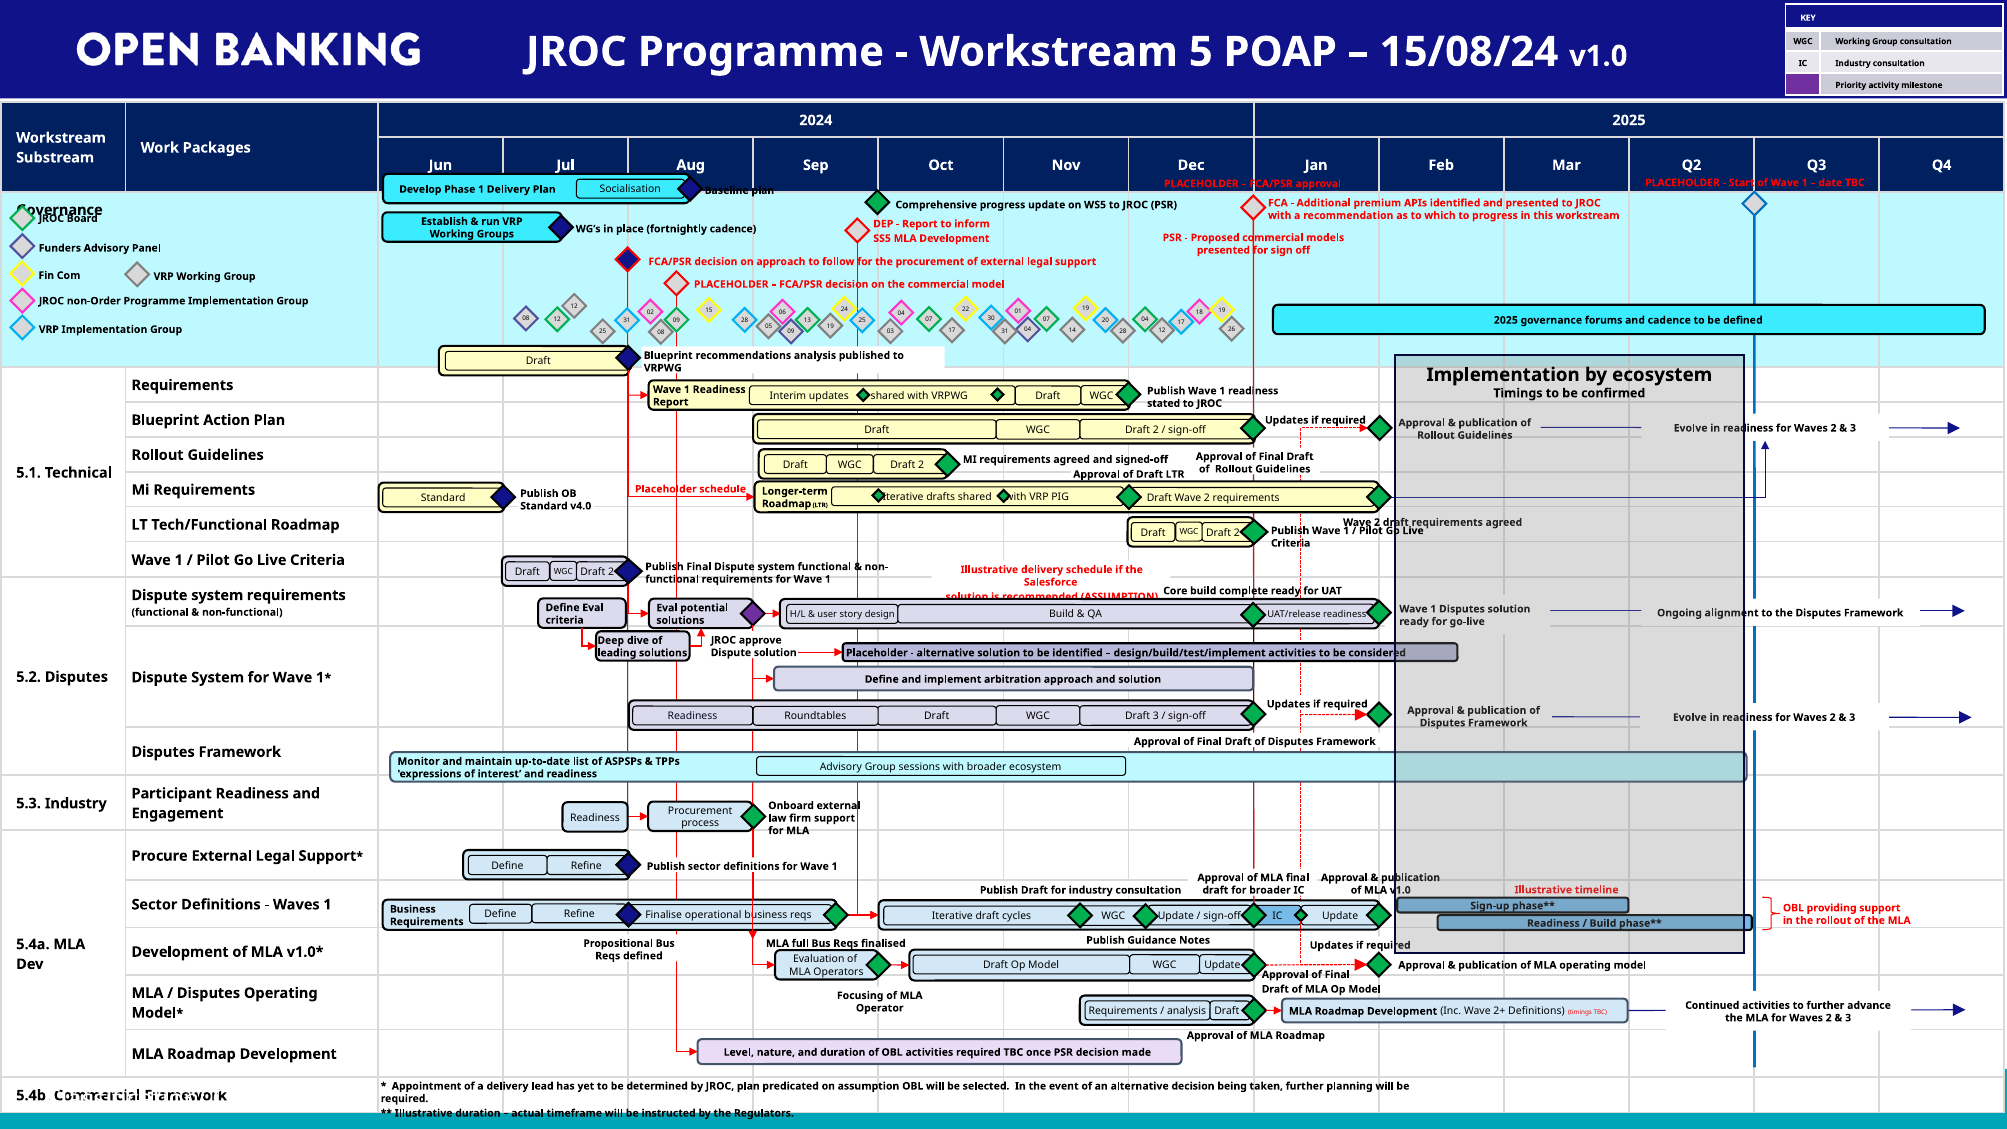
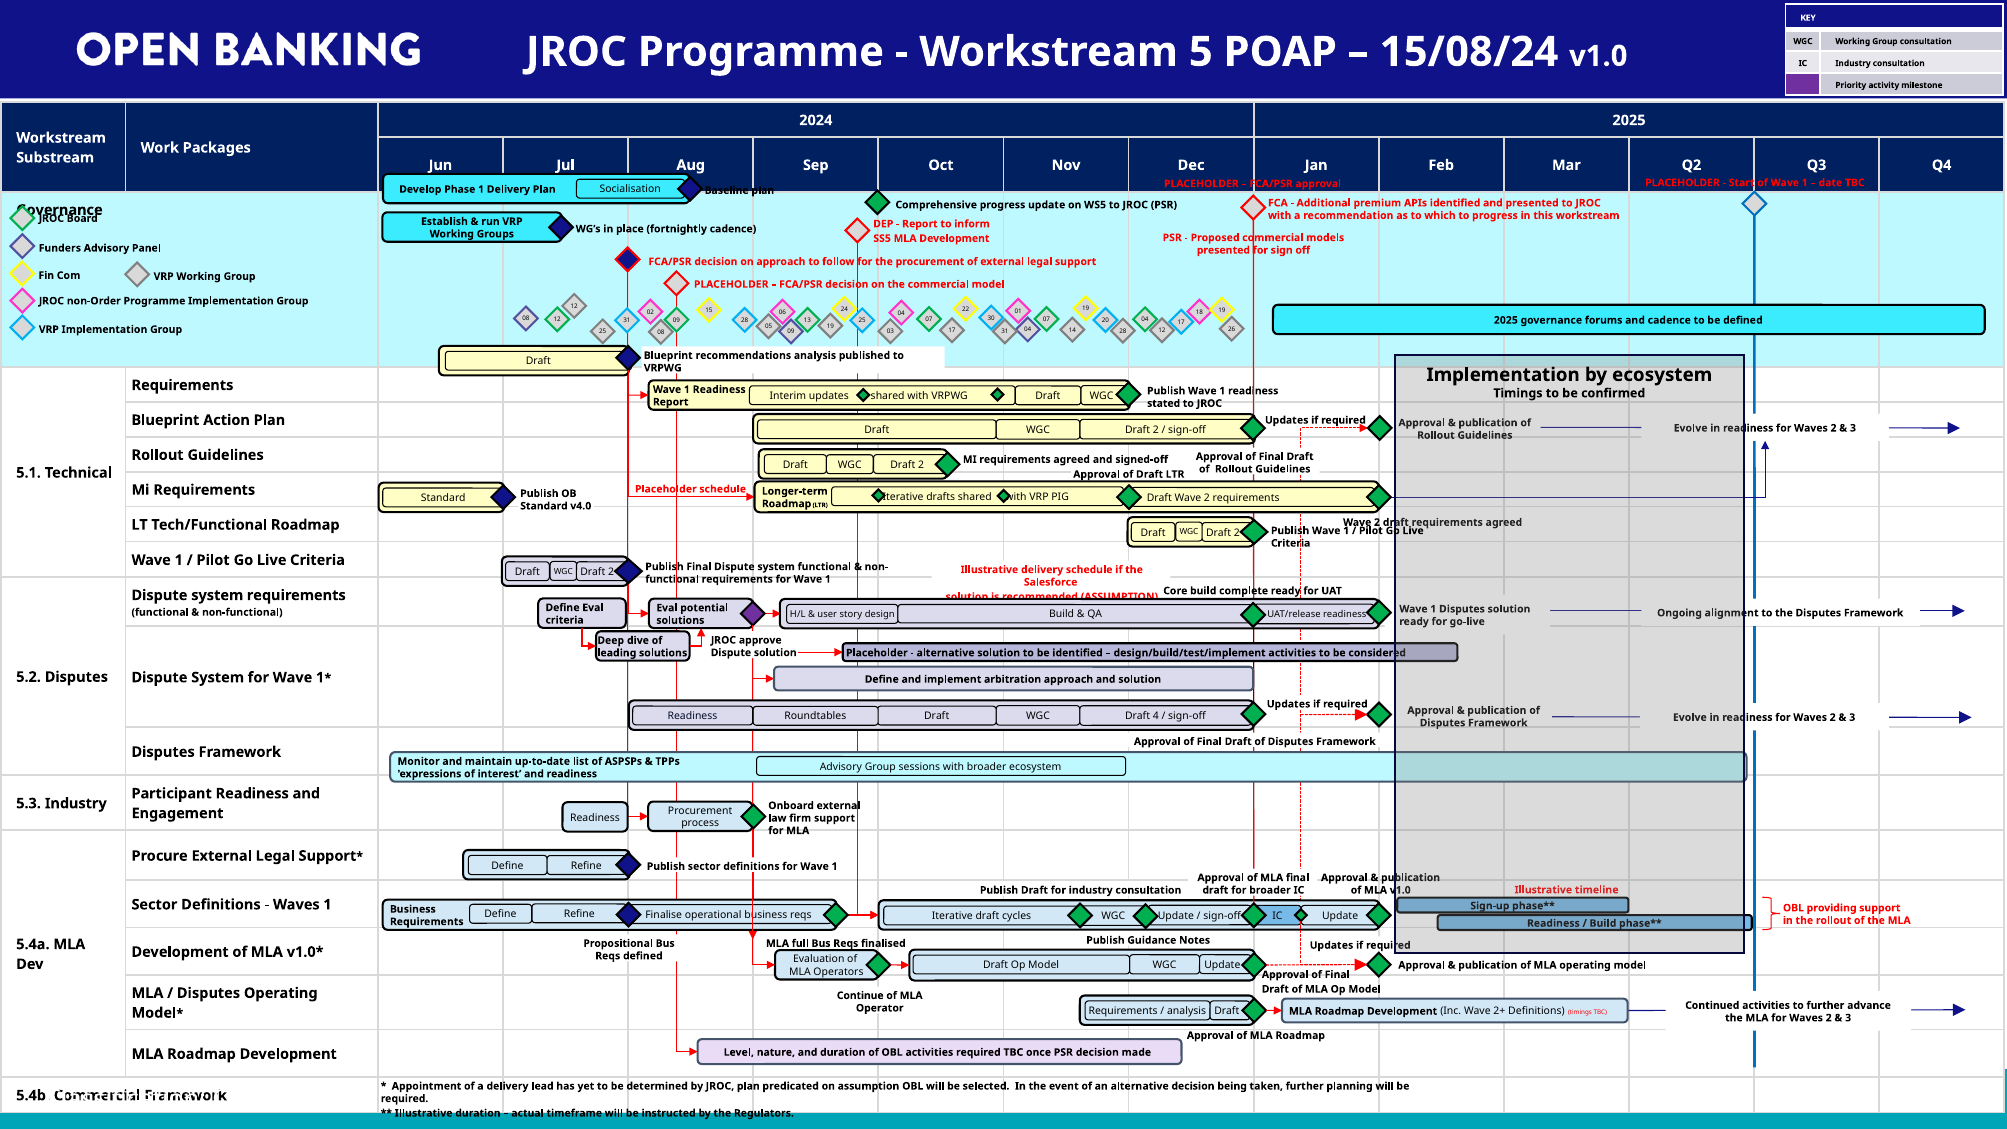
Draft 3: 3 -> 4
Focusing: Focusing -> Continue
